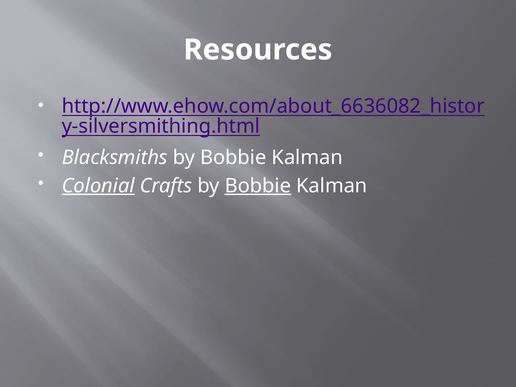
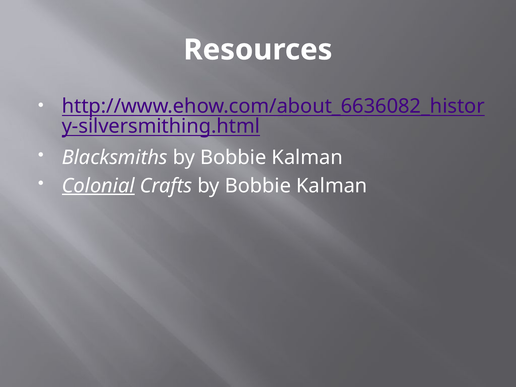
Bobbie at (258, 186) underline: present -> none
